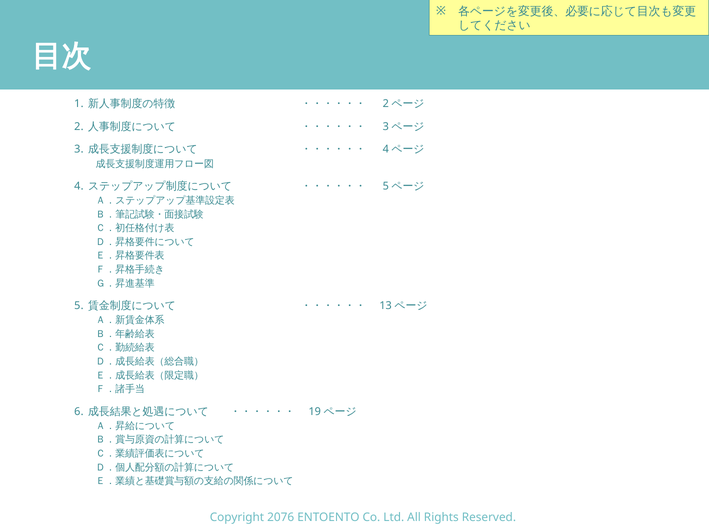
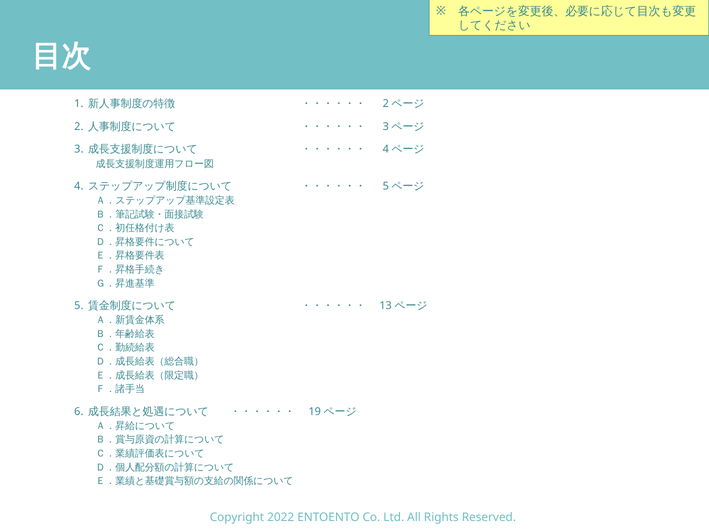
2076: 2076 -> 2022
